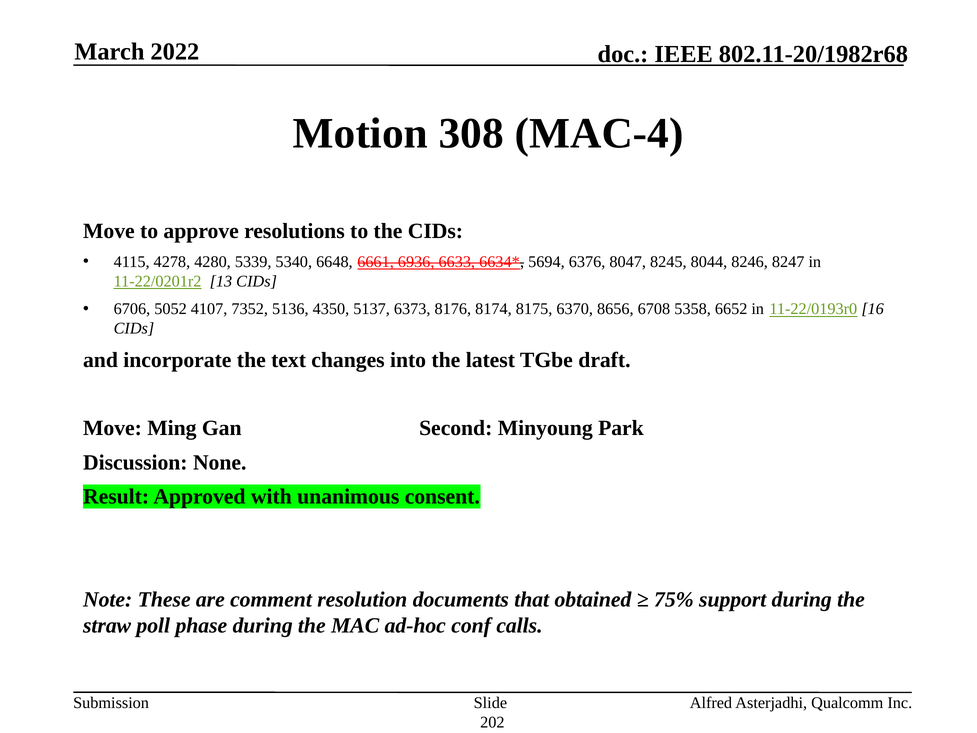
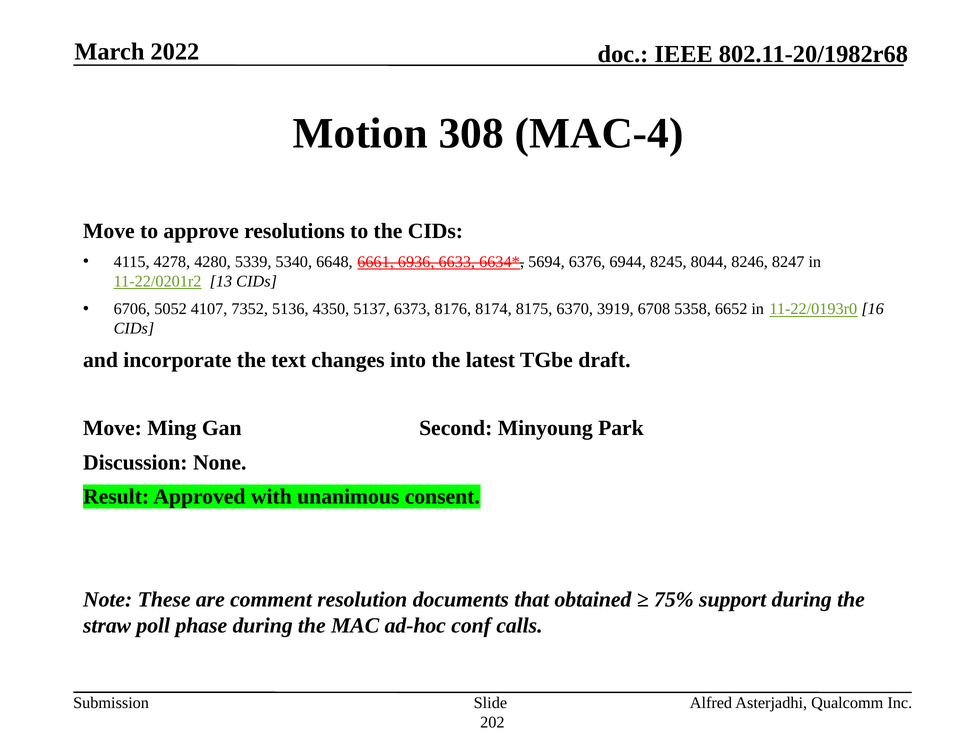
8047: 8047 -> 6944
8656: 8656 -> 3919
